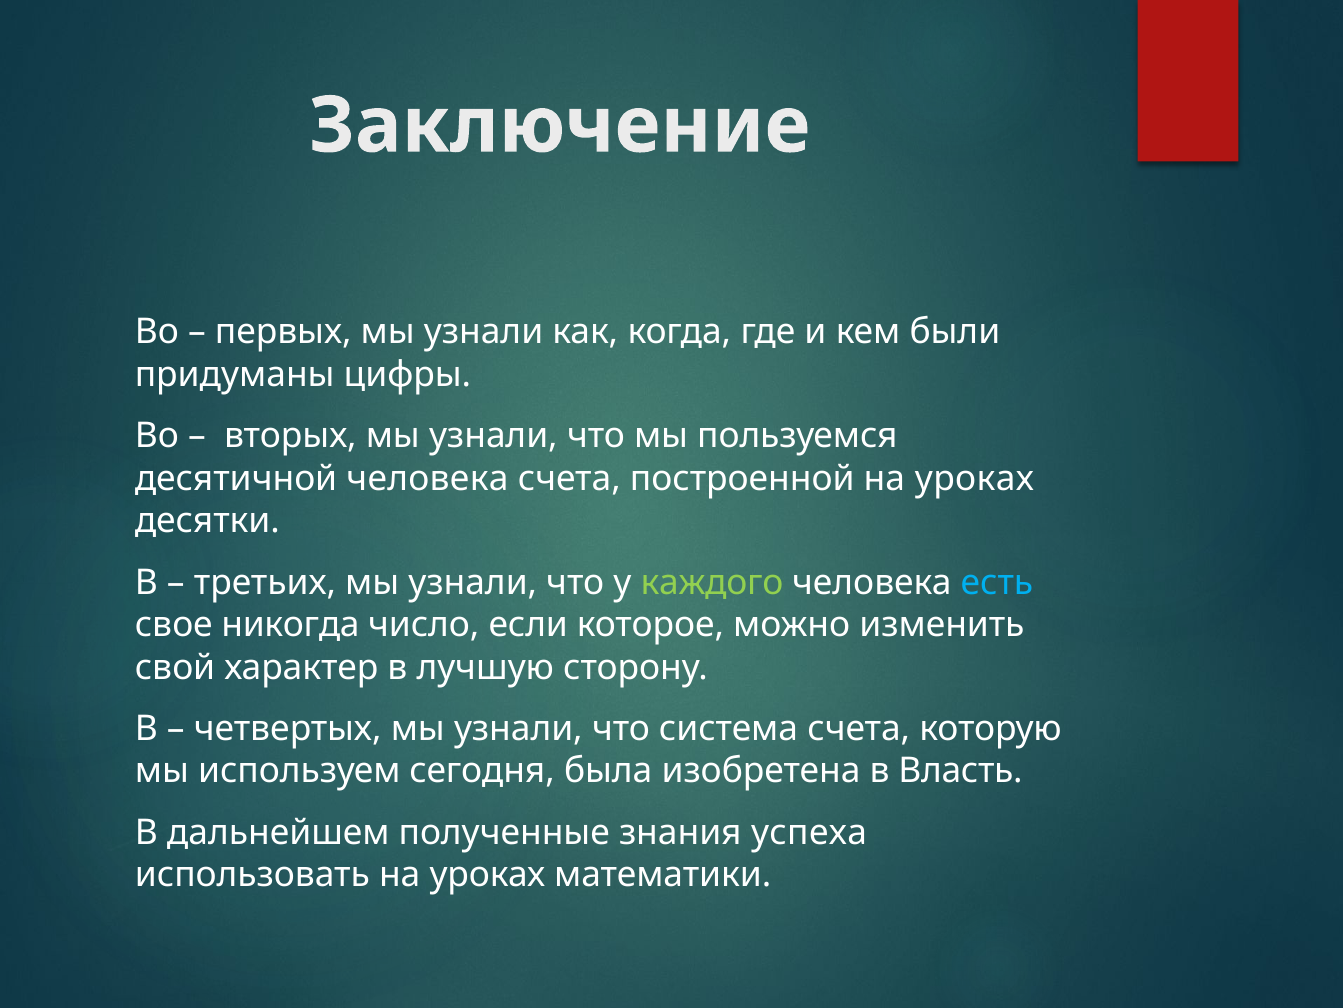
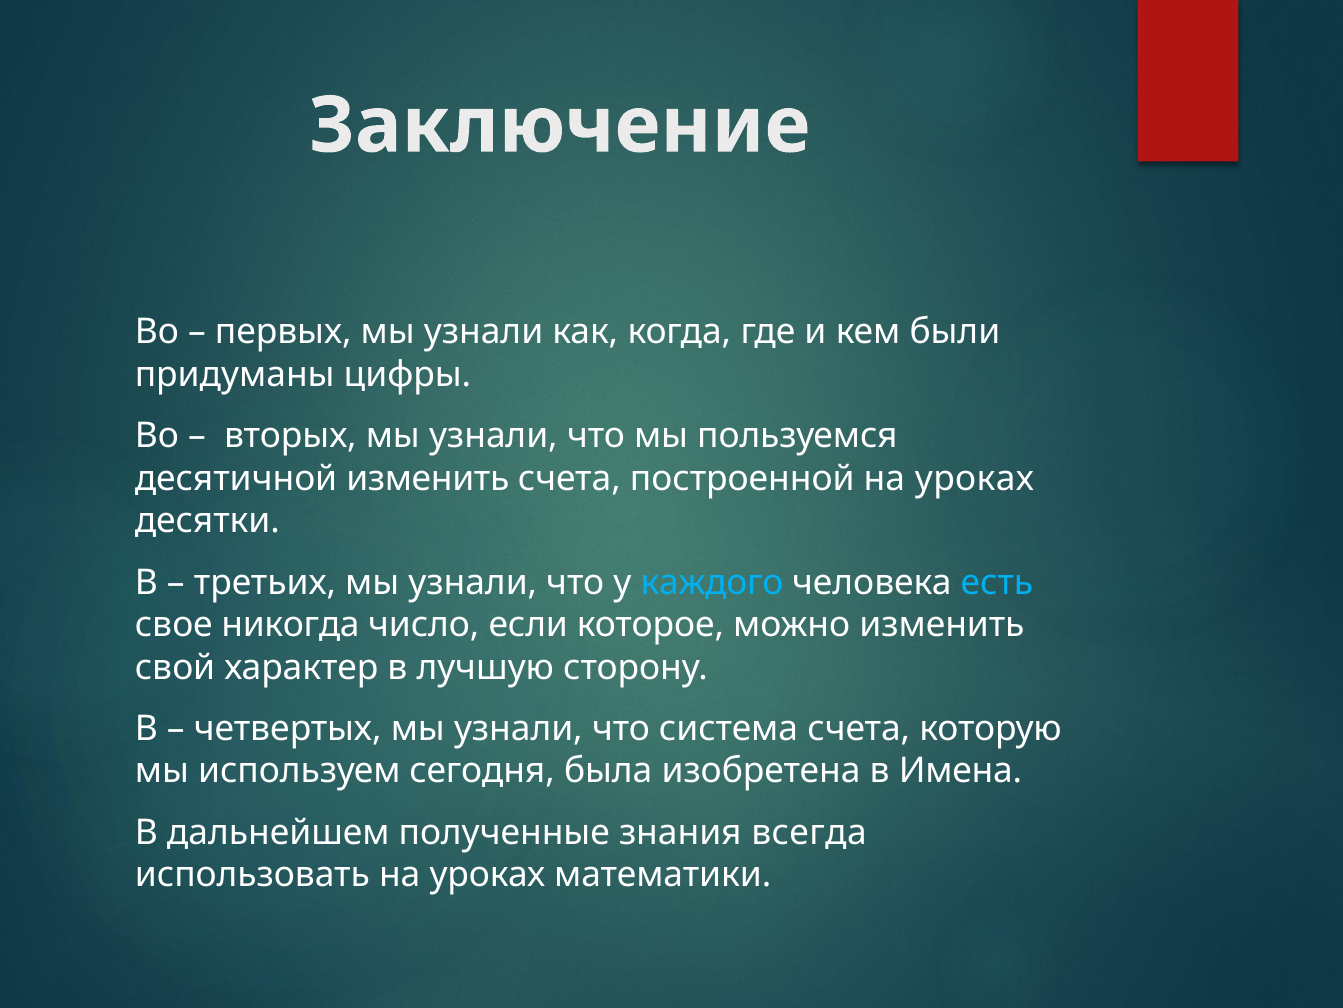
десятичной человека: человека -> изменить
каждого colour: light green -> light blue
Власть: Власть -> Имена
успеха: успеха -> всегда
